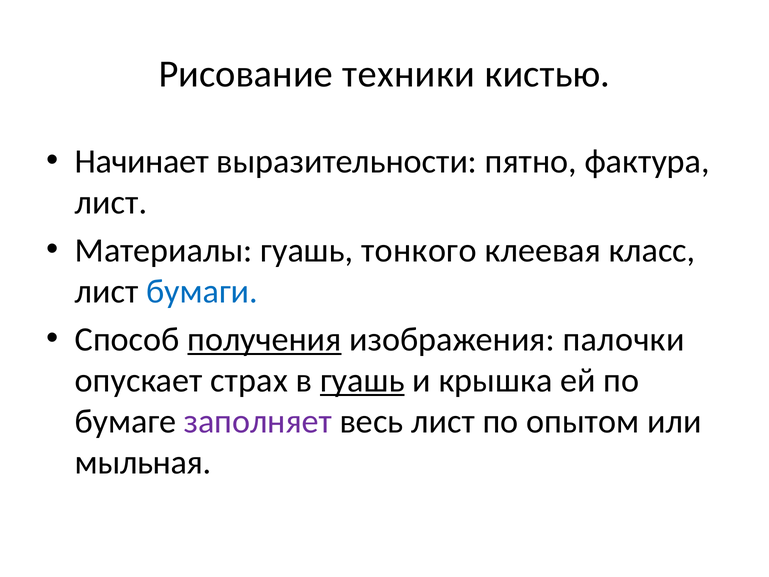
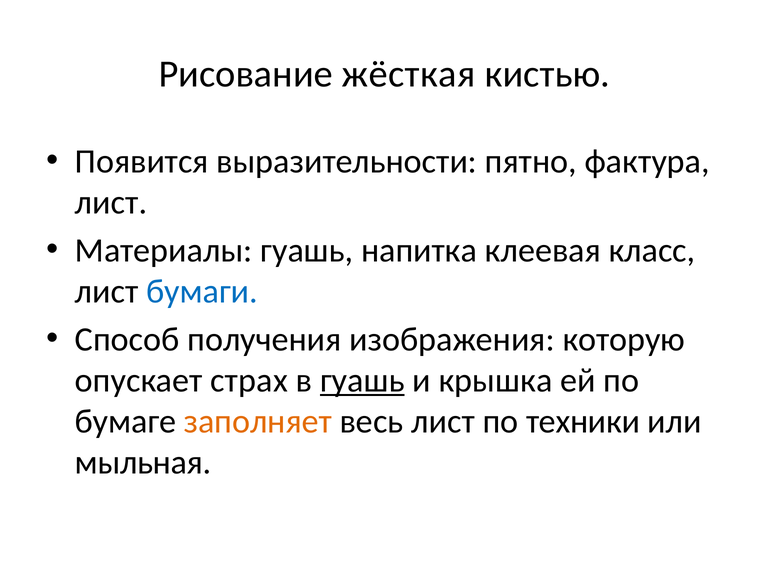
техники: техники -> жёсткая
Начинает: Начинает -> Появится
тонкого: тонкого -> напитка
получения underline: present -> none
палочки: палочки -> которую
заполняет colour: purple -> orange
опытом: опытом -> техники
